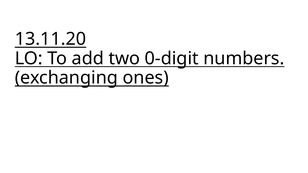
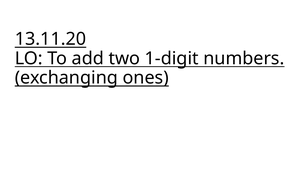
0-digit: 0-digit -> 1-digit
